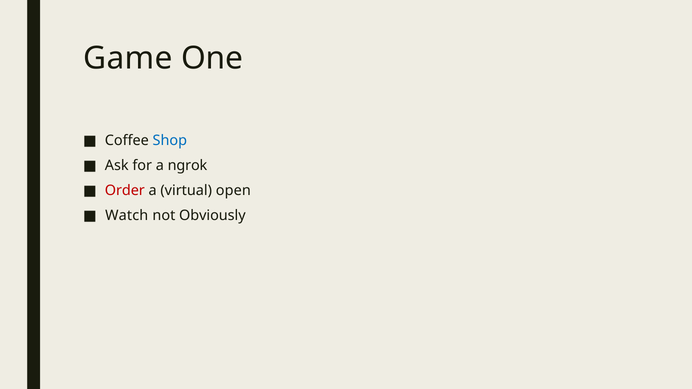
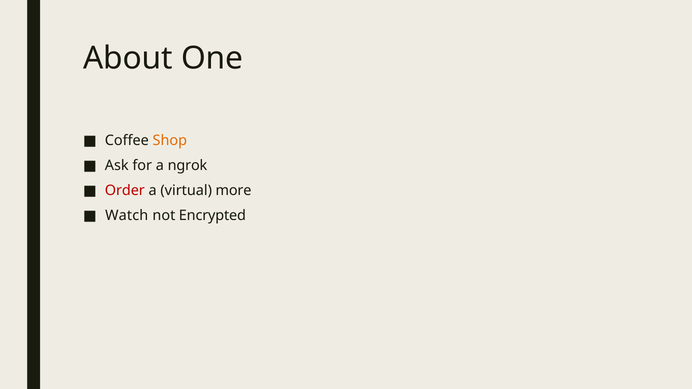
Game: Game -> About
Shop colour: blue -> orange
open: open -> more
Obviously: Obviously -> Encrypted
